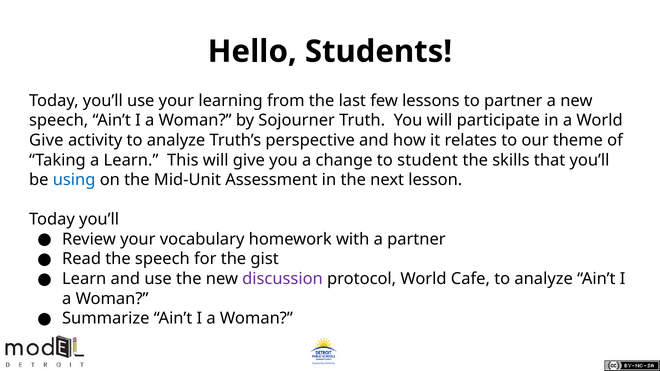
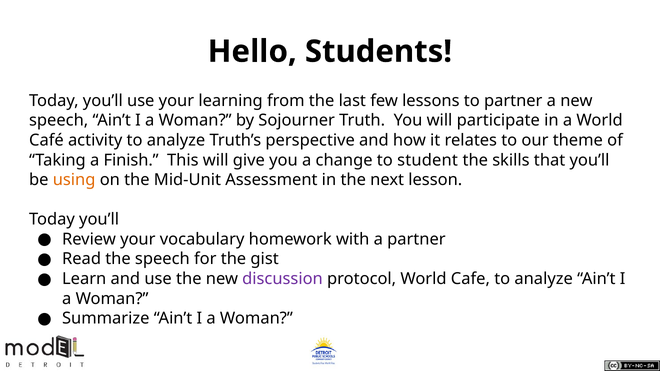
Give at (46, 140): Give -> Café
a Learn: Learn -> Finish
using colour: blue -> orange
